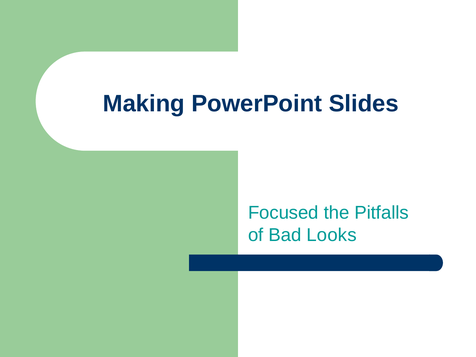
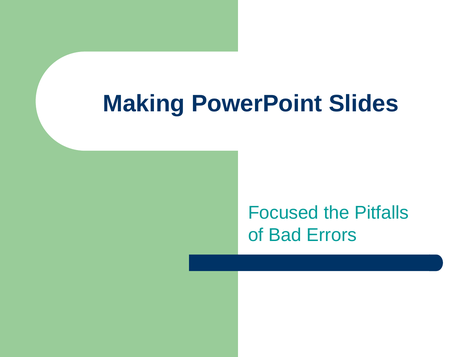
Looks: Looks -> Errors
